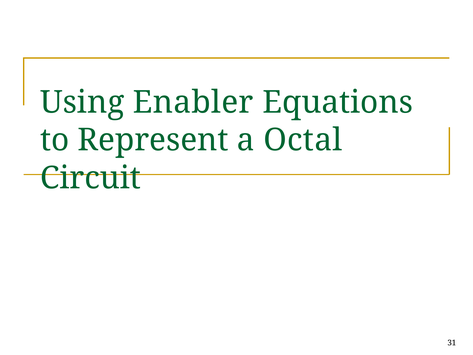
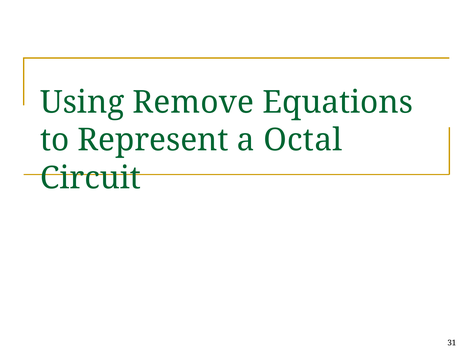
Enabler: Enabler -> Remove
